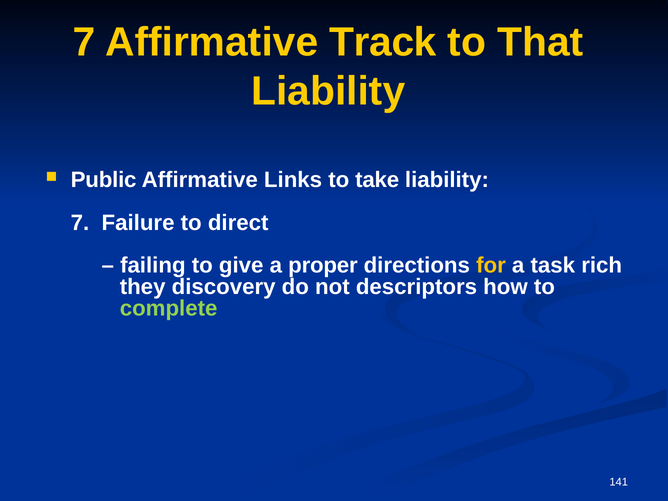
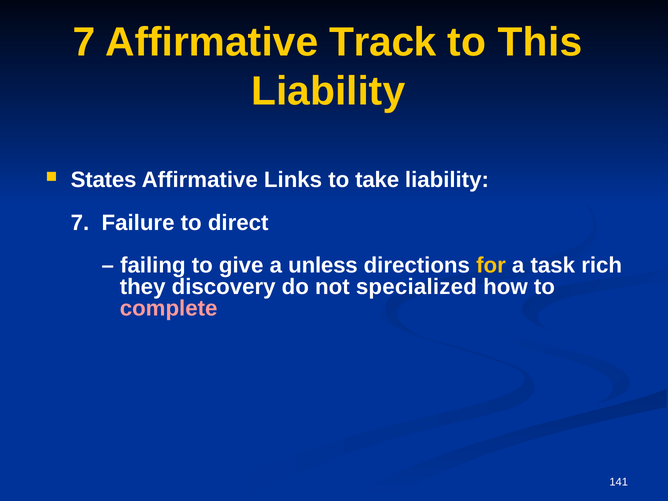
That: That -> This
Public: Public -> States
proper: proper -> unless
descriptors: descriptors -> specialized
complete colour: light green -> pink
